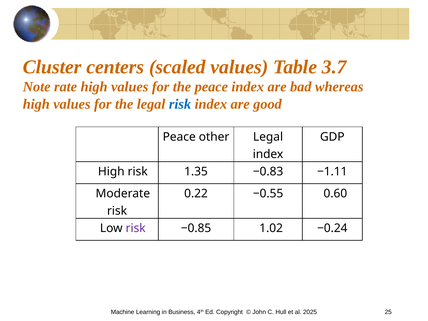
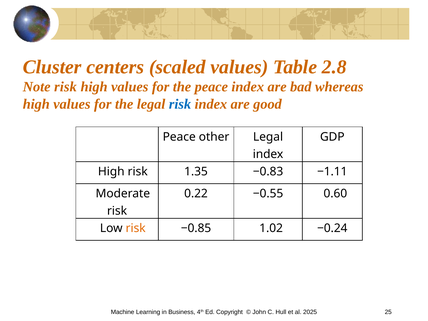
3.7: 3.7 -> 2.8
Note rate: rate -> risk
risk at (136, 228) colour: purple -> orange
